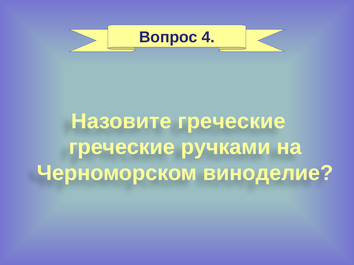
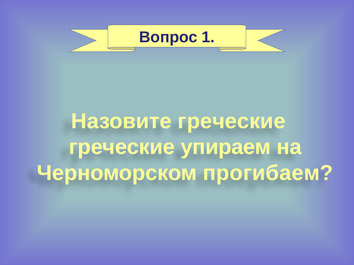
4: 4 -> 1
ручками: ручками -> упираем
виноделие: виноделие -> прогибаем
